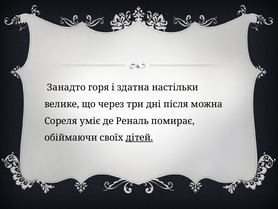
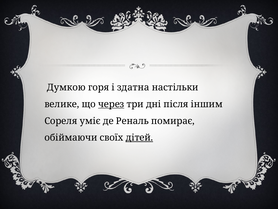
Занадто: Занадто -> Думкою
через underline: none -> present
можна: можна -> іншим
